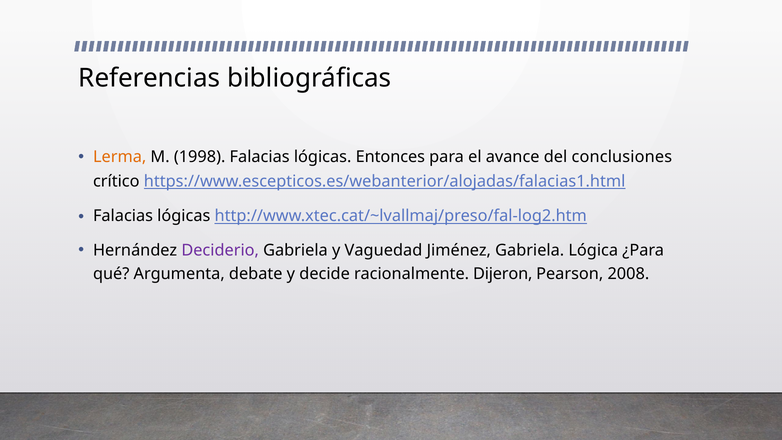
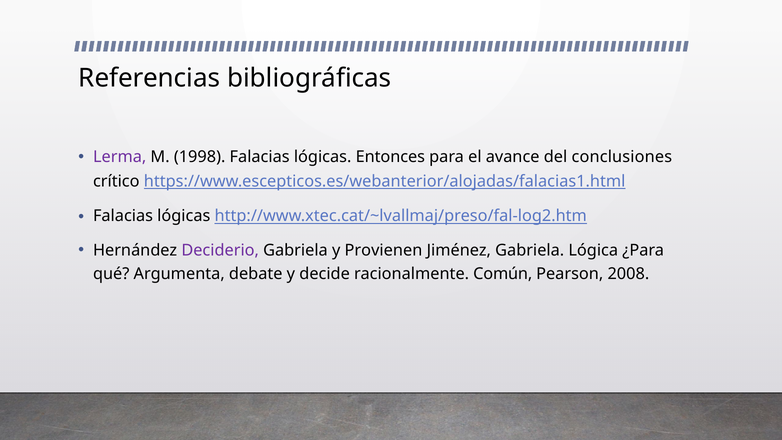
Lerma colour: orange -> purple
Vaguedad: Vaguedad -> Provienen
Dijeron: Dijeron -> Común
